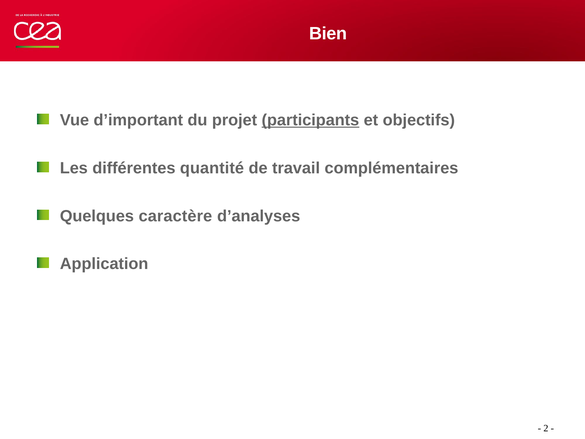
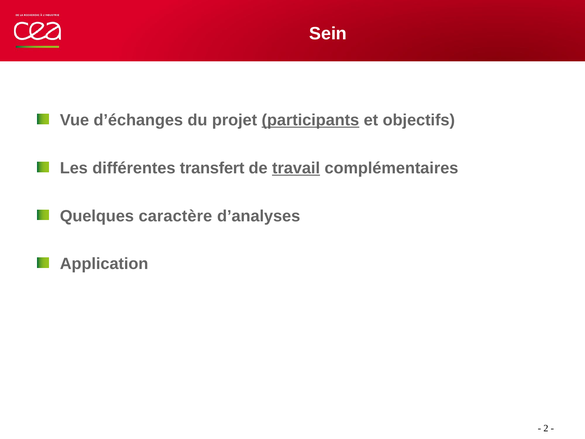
Bien: Bien -> Sein
d’important: d’important -> d’échanges
quantité: quantité -> transfert
travail underline: none -> present
